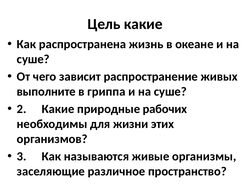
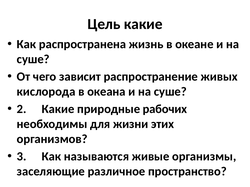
выполните: выполните -> кислорода
гриппа: гриппа -> океана
